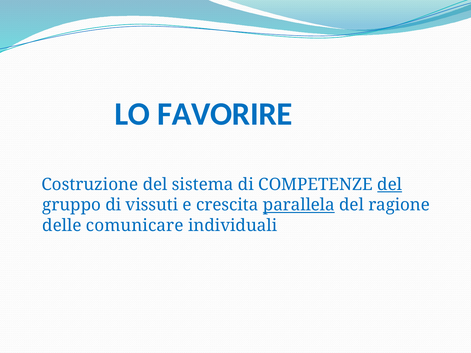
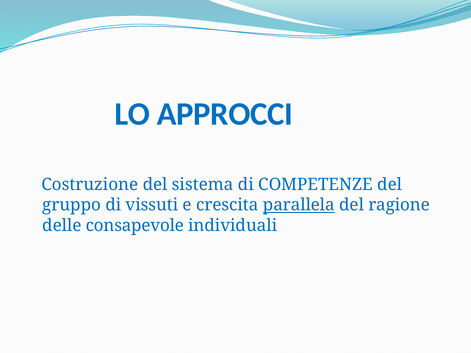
FAVORIRE: FAVORIRE -> APPROCCI
del at (390, 185) underline: present -> none
comunicare: comunicare -> consapevole
